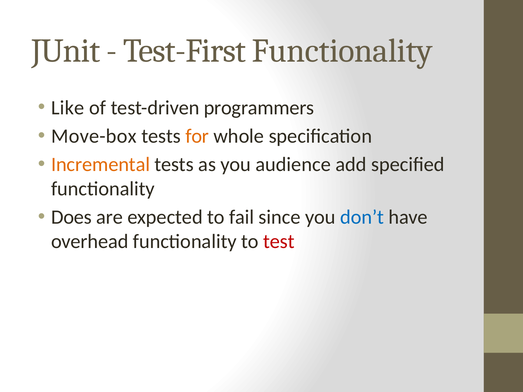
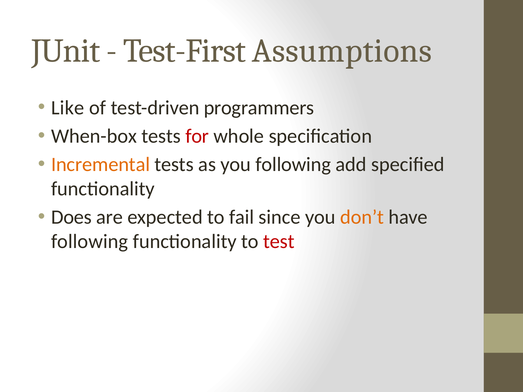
Test-First Functionality: Functionality -> Assumptions
Move-box: Move-box -> When-box
for colour: orange -> red
you audience: audience -> following
don’t colour: blue -> orange
overhead at (90, 242): overhead -> following
